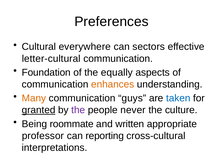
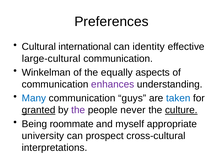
everywhere: everywhere -> international
sectors: sectors -> identity
letter-cultural: letter-cultural -> large-cultural
Foundation: Foundation -> Winkelman
enhances colour: orange -> purple
Many colour: orange -> blue
culture underline: none -> present
written: written -> myself
professor: professor -> university
reporting: reporting -> prospect
